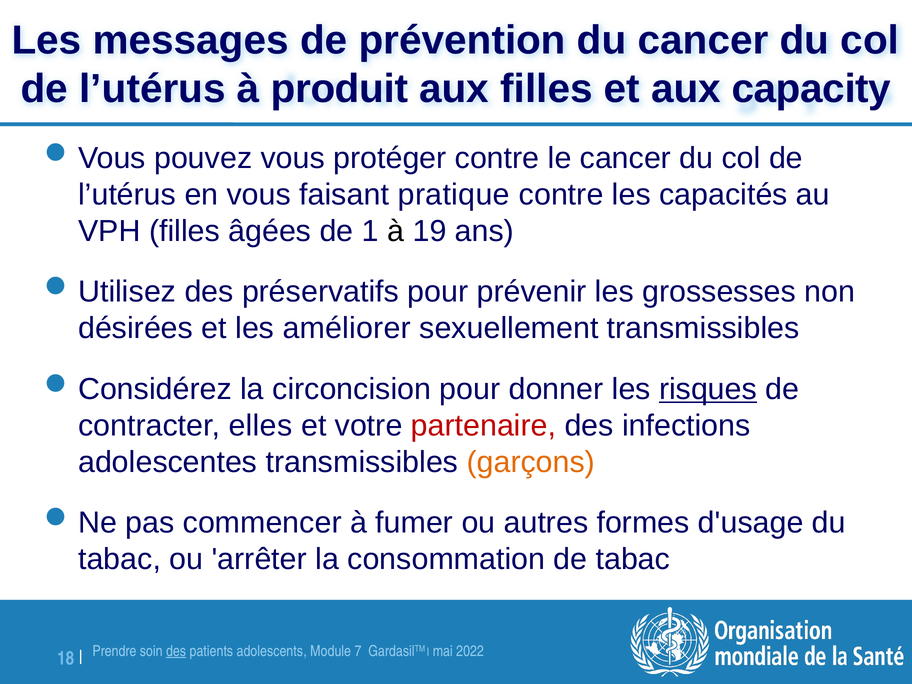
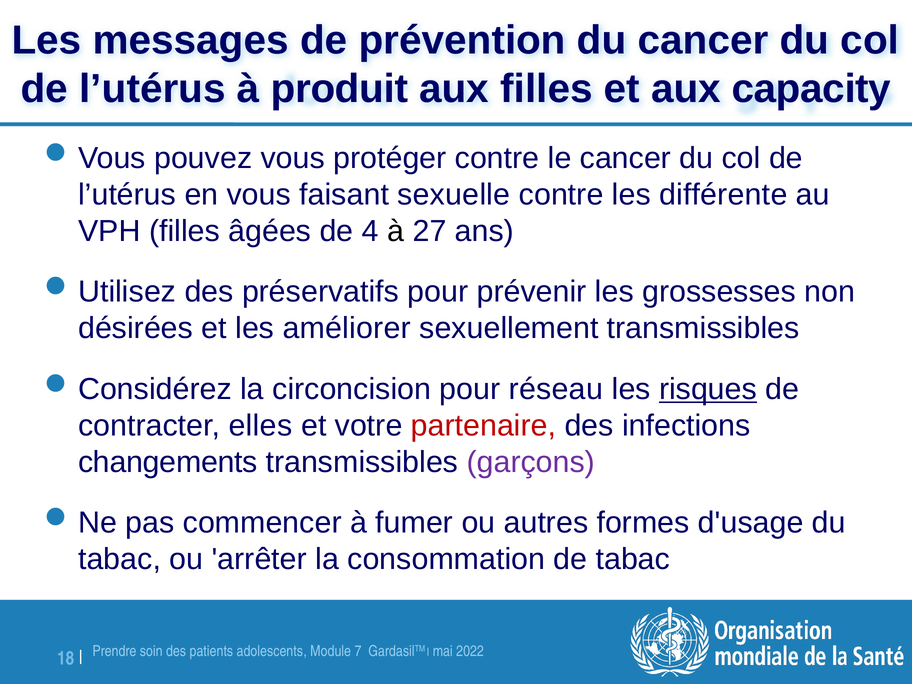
pratique: pratique -> sexuelle
capacités: capacités -> différente
1: 1 -> 4
19: 19 -> 27
donner: donner -> réseau
adolescentes: adolescentes -> changements
garçons colour: orange -> purple
des at (176, 651) underline: present -> none
